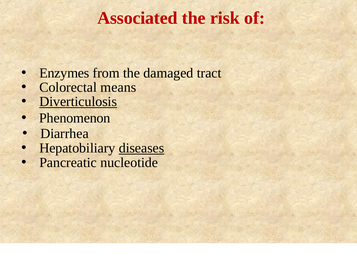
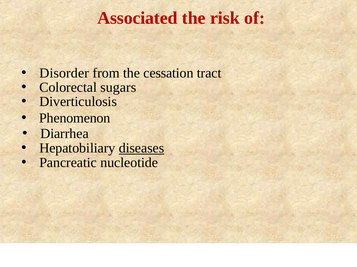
Enzymes: Enzymes -> Disorder
damaged: damaged -> cessation
means: means -> sugars
Diverticulosis underline: present -> none
